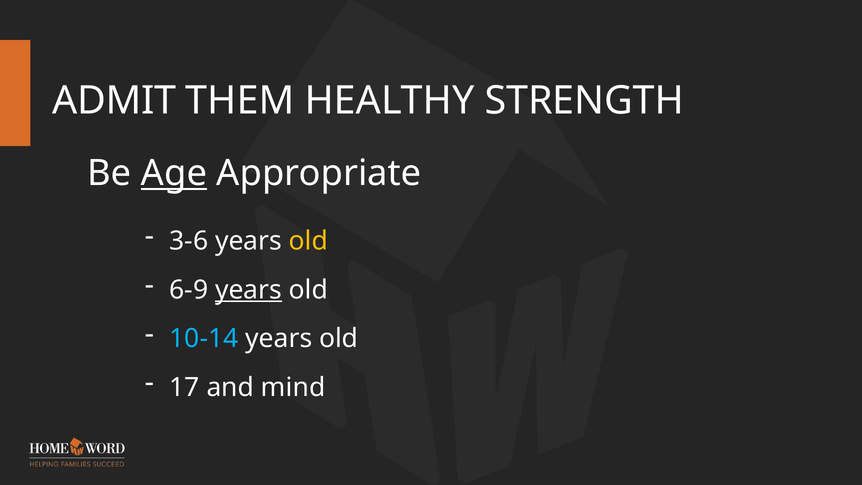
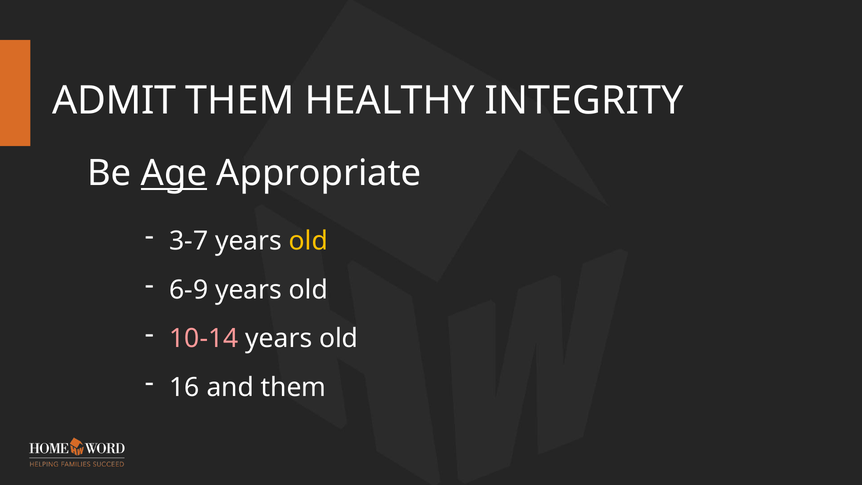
STRENGTH: STRENGTH -> INTEGRITY
3-6: 3-6 -> 3-7
years at (249, 290) underline: present -> none
10-14 colour: light blue -> pink
17: 17 -> 16
and mind: mind -> them
